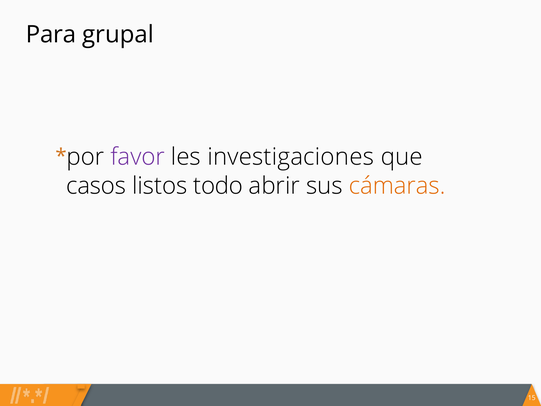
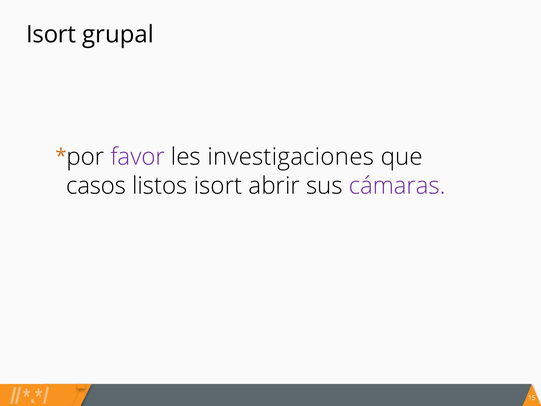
Para at (51, 35): Para -> Isort
listos todo: todo -> isort
cámaras colour: orange -> purple
